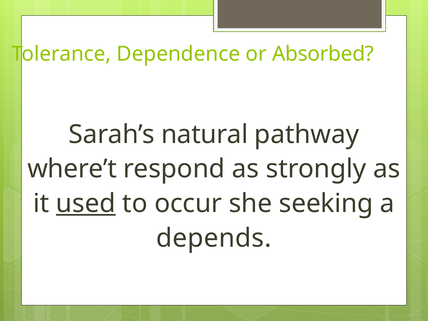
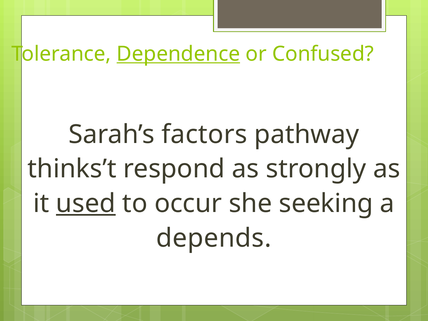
Dependence underline: none -> present
Absorbed: Absorbed -> Confused
natural: natural -> factors
where’t: where’t -> thinks’t
